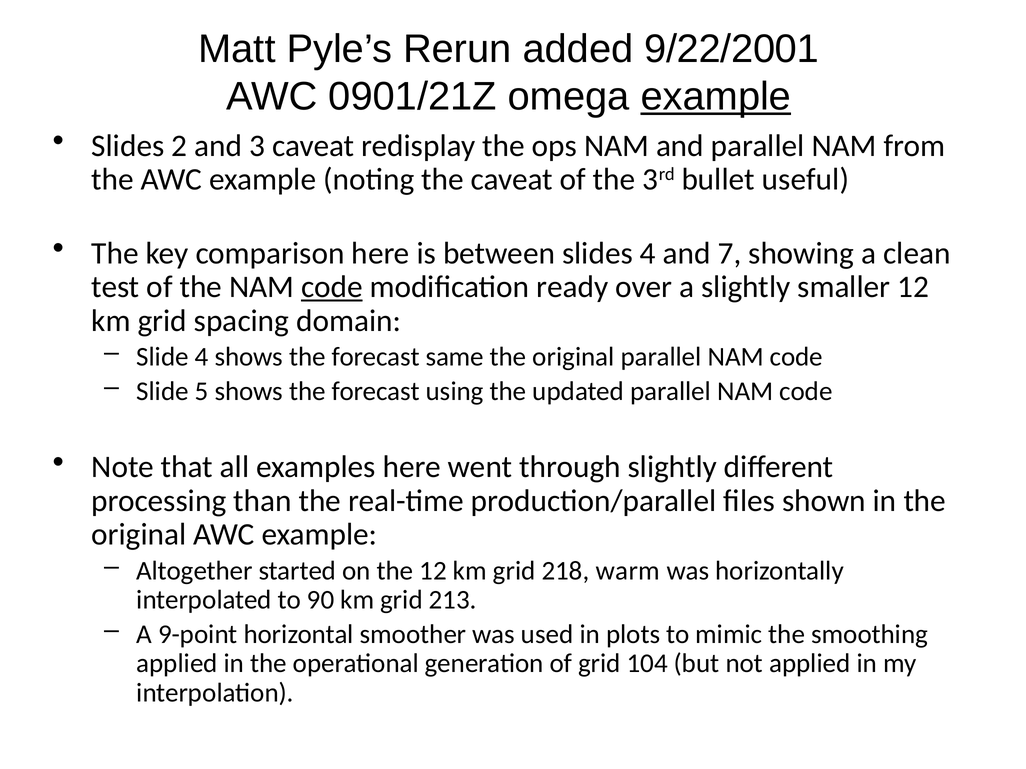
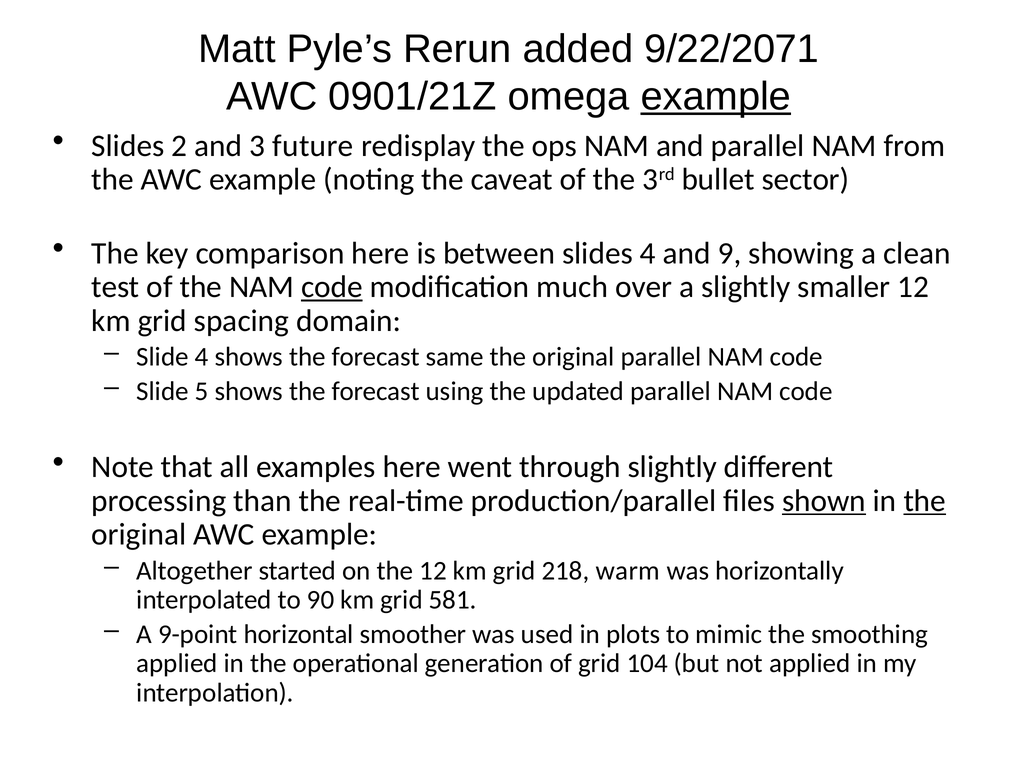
9/22/2001: 9/22/2001 -> 9/22/2071
3 caveat: caveat -> future
useful: useful -> sector
7: 7 -> 9
ready: ready -> much
shown underline: none -> present
the at (925, 501) underline: none -> present
213: 213 -> 581
